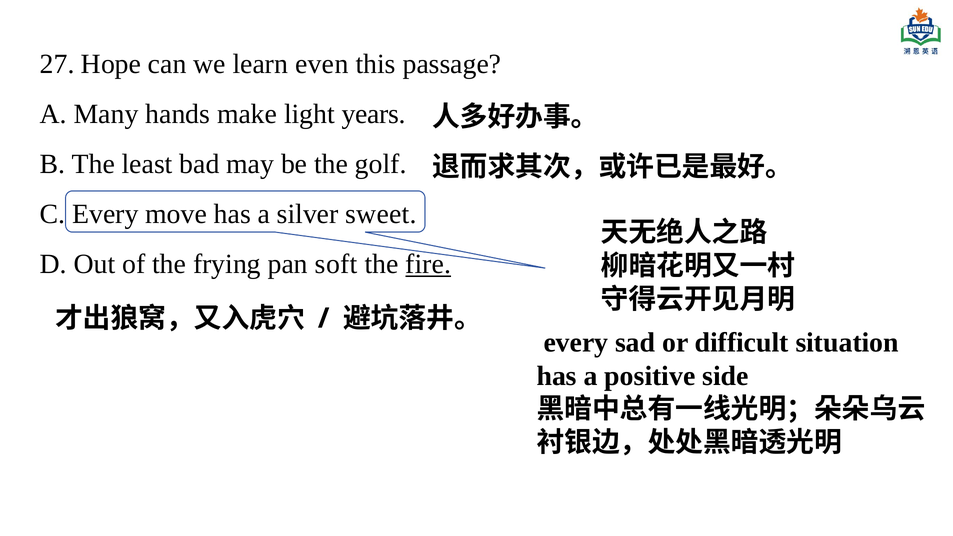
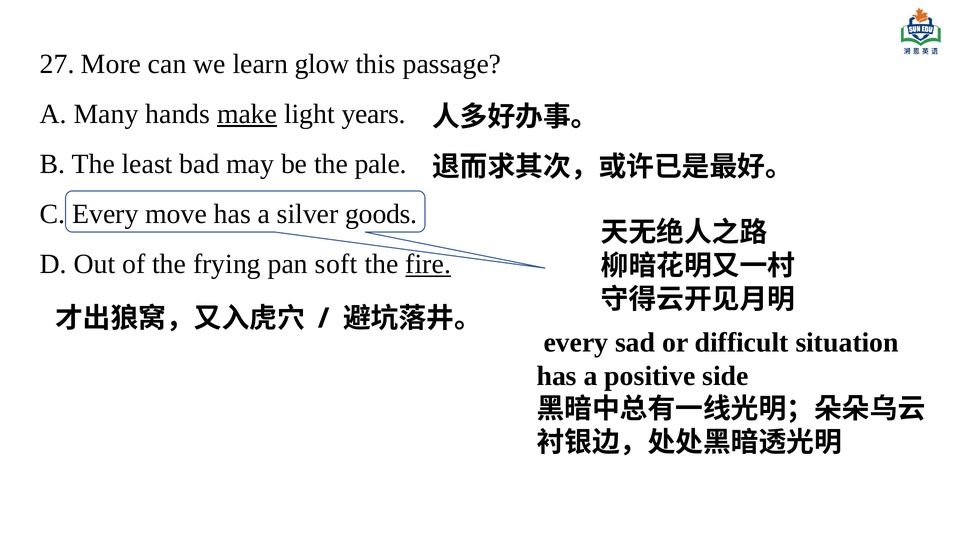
Hope: Hope -> More
even: even -> glow
make underline: none -> present
golf: golf -> pale
sweet: sweet -> goods
